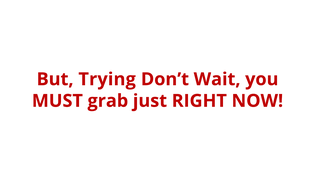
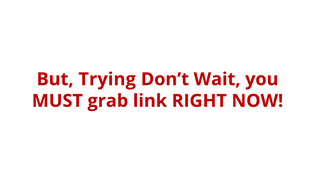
just: just -> link
